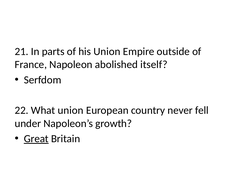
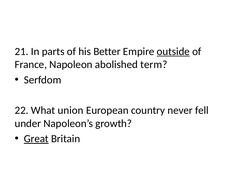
his Union: Union -> Better
outside underline: none -> present
itself: itself -> term
